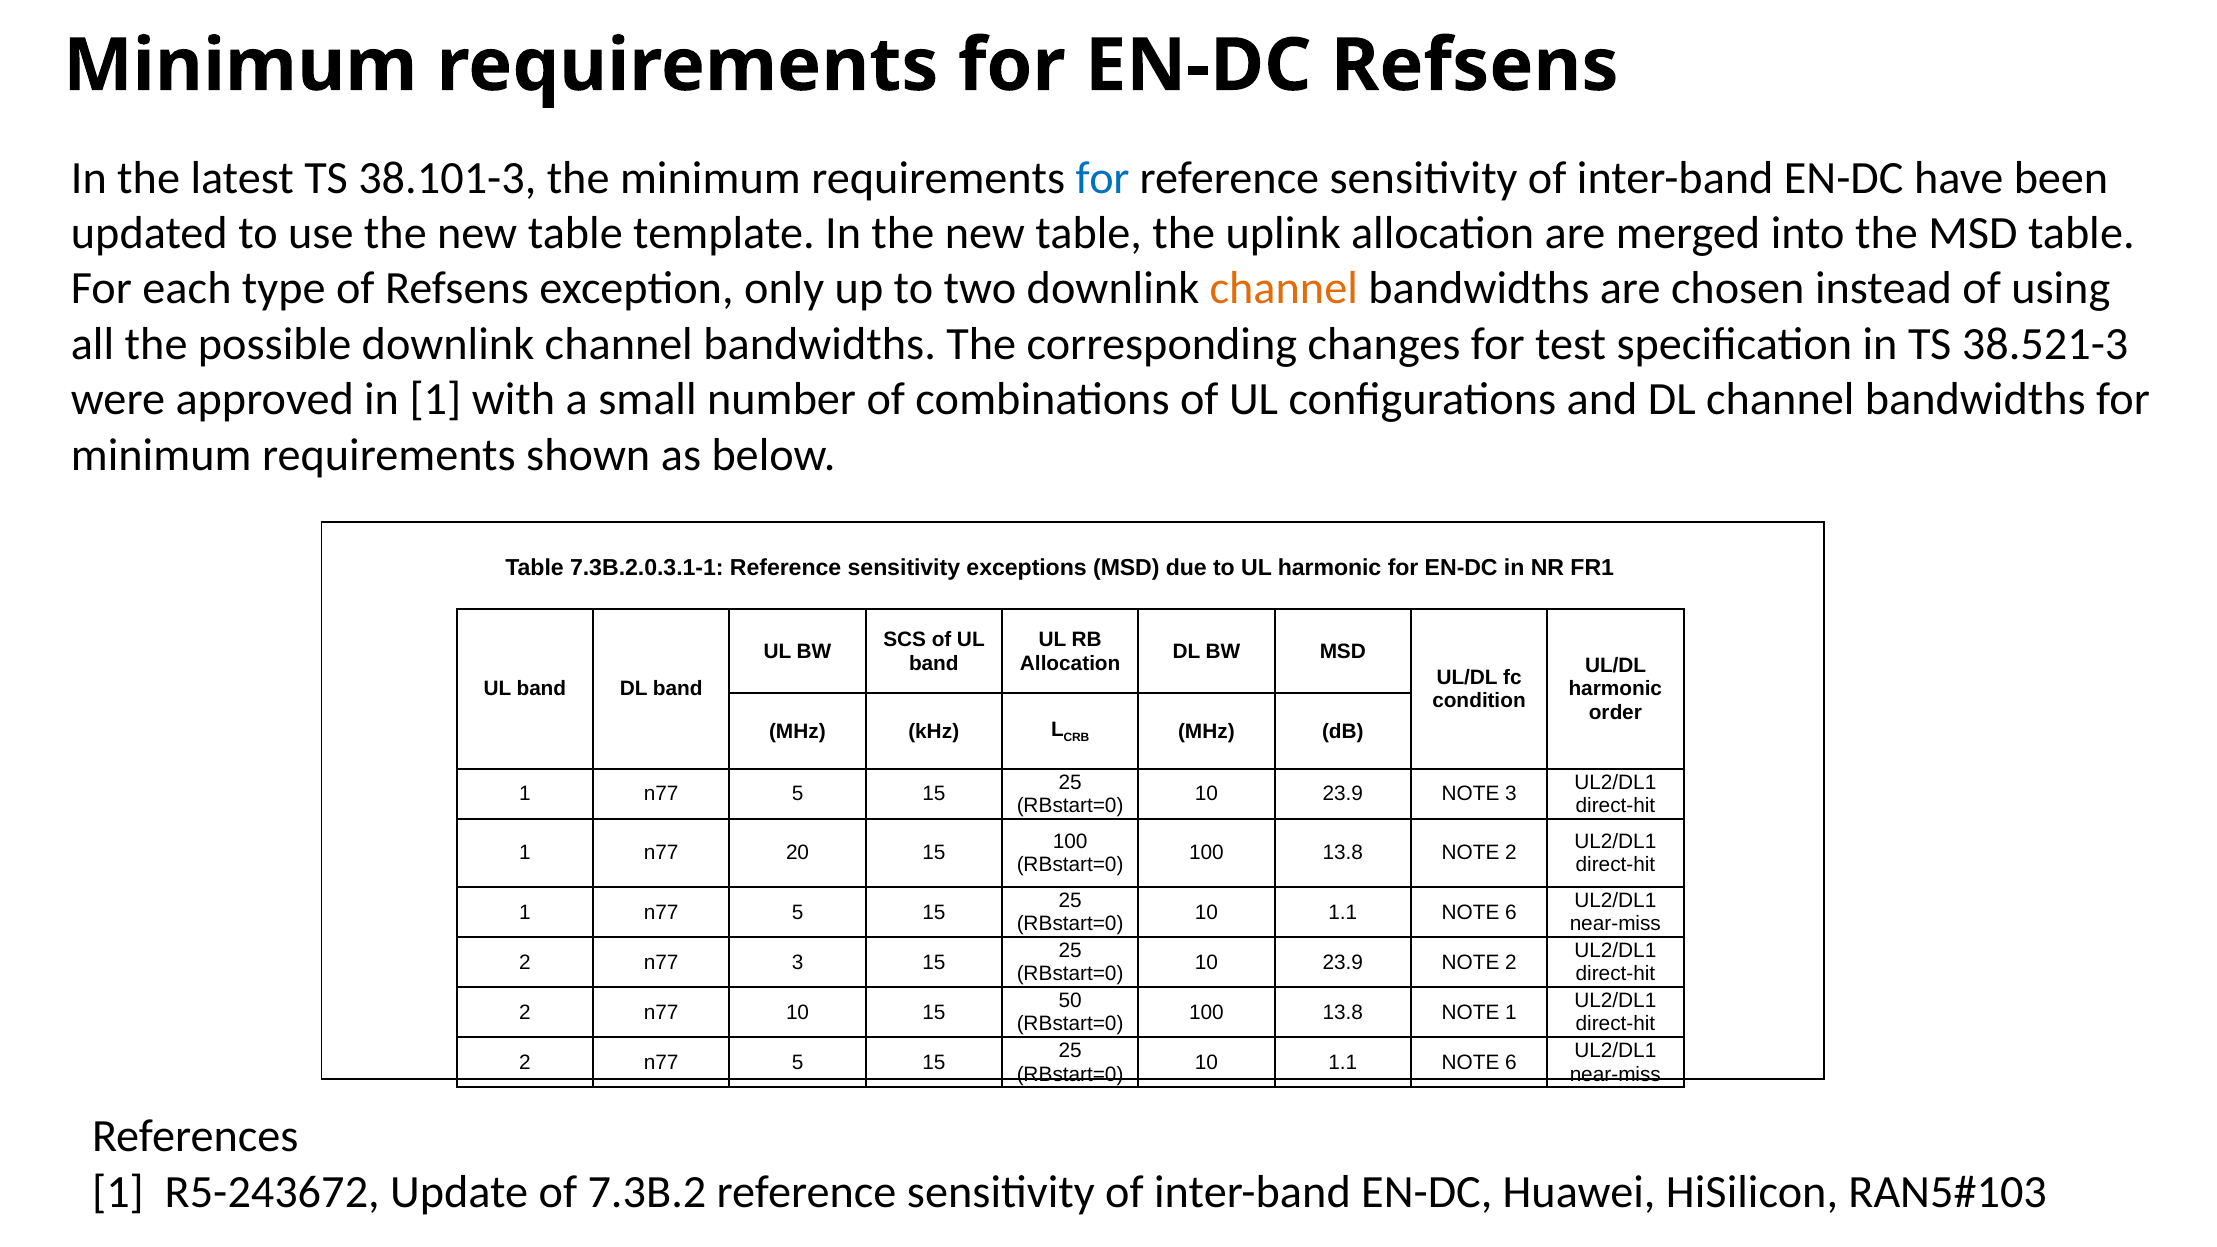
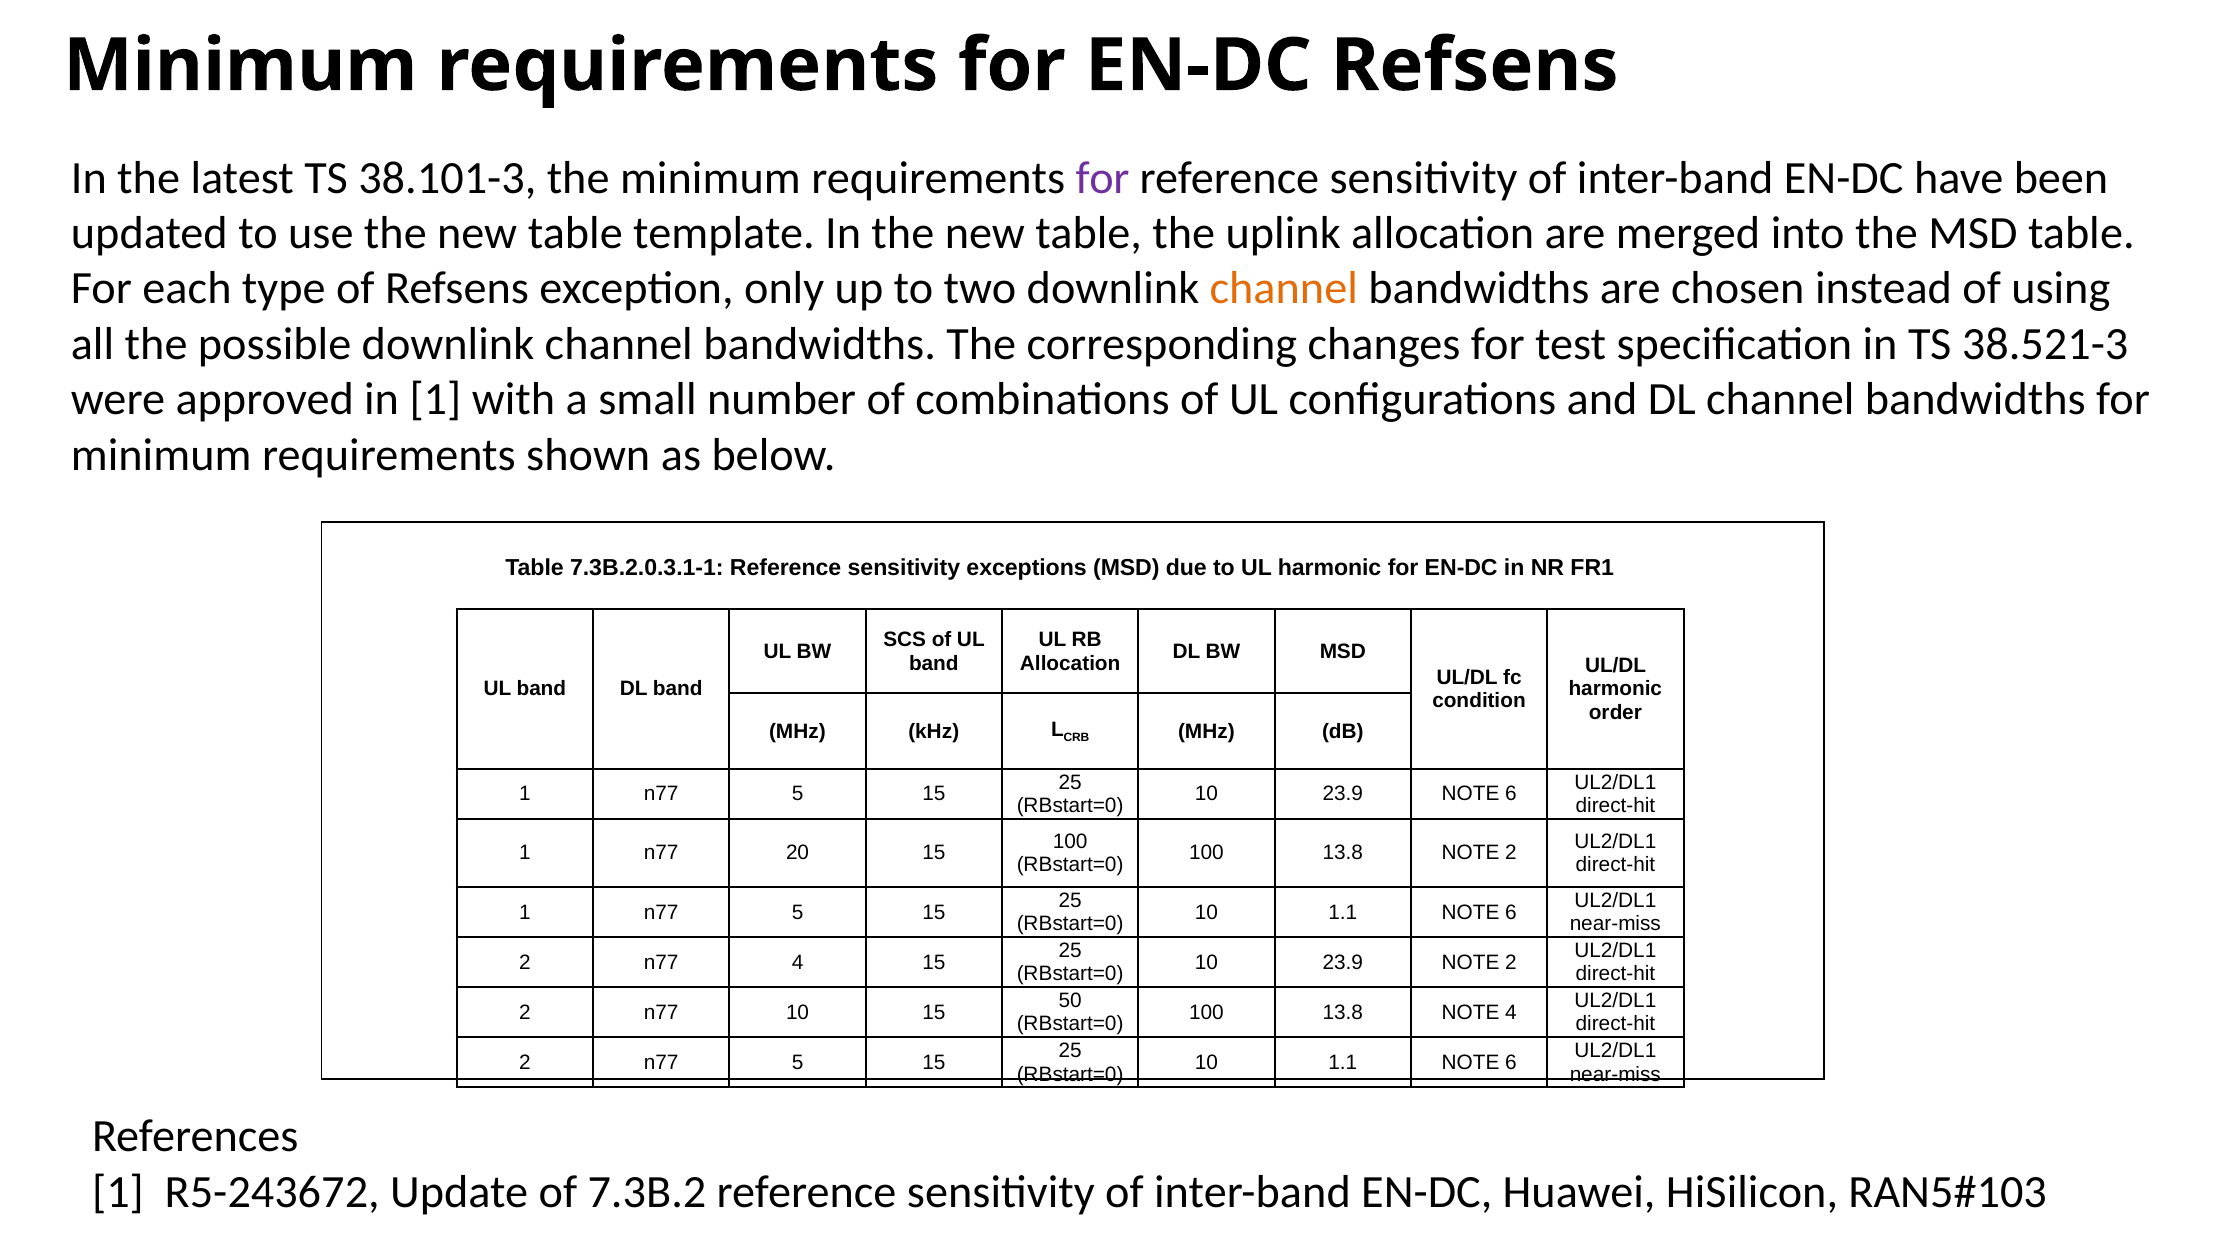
for at (1103, 178) colour: blue -> purple
23.9 NOTE 3: 3 -> 6
n77 3: 3 -> 4
NOTE 1: 1 -> 4
